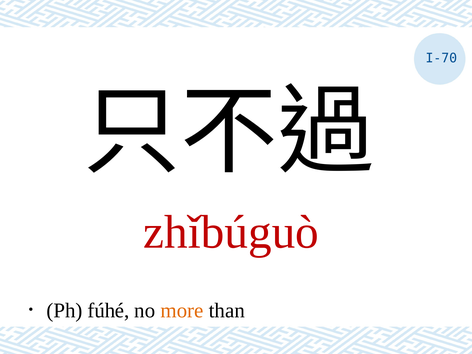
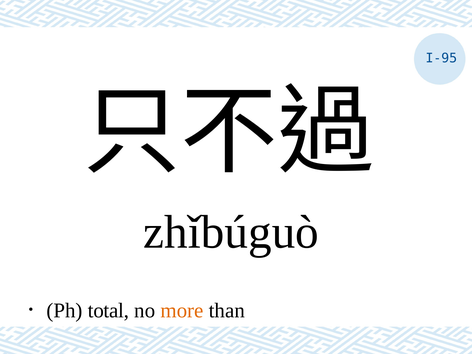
I-70: I-70 -> I-95
zhǐbúguò colour: red -> black
fúhé: fúhé -> total
